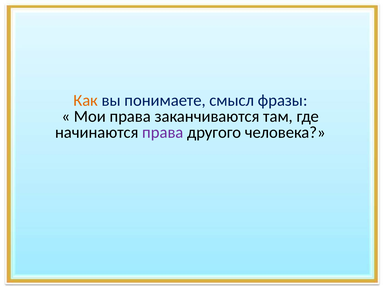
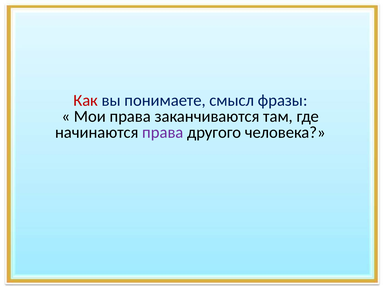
Как colour: orange -> red
